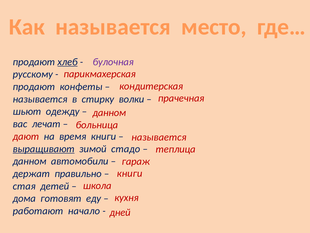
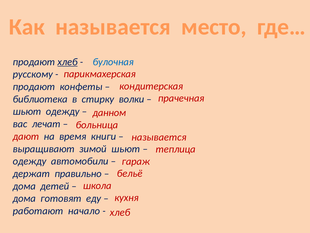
булочная colour: purple -> blue
называется at (40, 99): называется -> библиотека
выращивают underline: present -> none
зимой стадо: стадо -> шьют
данном at (30, 161): данном -> одежду
книги at (130, 173): книги -> бельё
стая at (24, 186): стая -> дома
дней at (120, 212): дней -> хлеб
